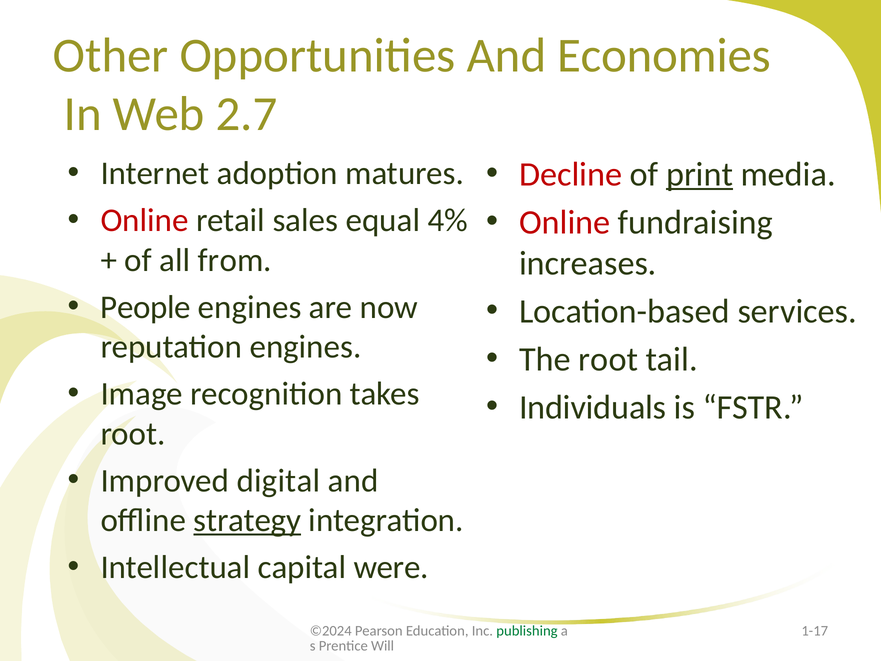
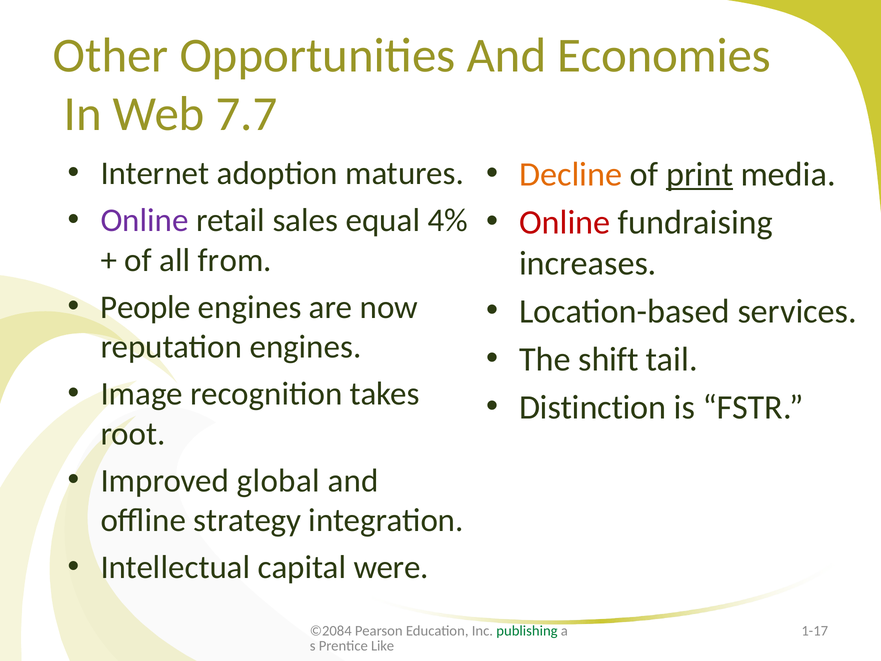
2.7: 2.7 -> 7.7
Decline colour: red -> orange
Online at (145, 220) colour: red -> purple
The root: root -> shift
Individuals: Individuals -> Distinction
digital: digital -> global
strategy underline: present -> none
©2024: ©2024 -> ©2084
Will: Will -> Like
